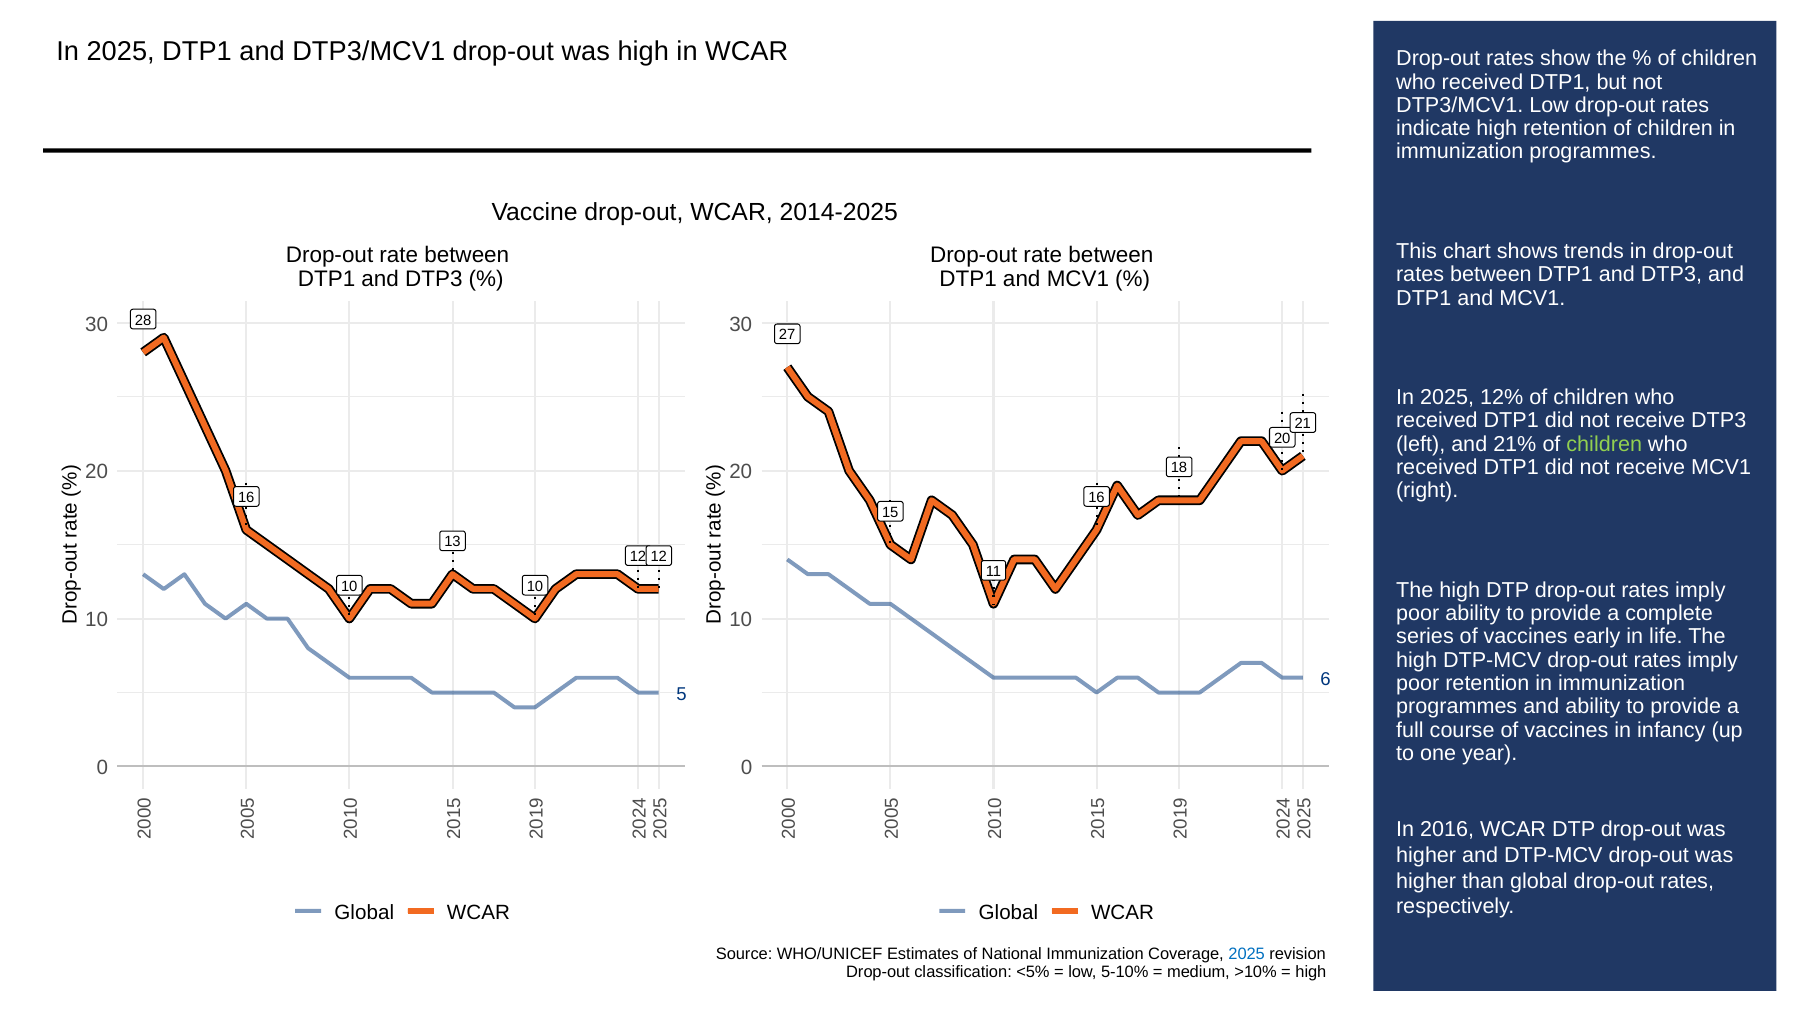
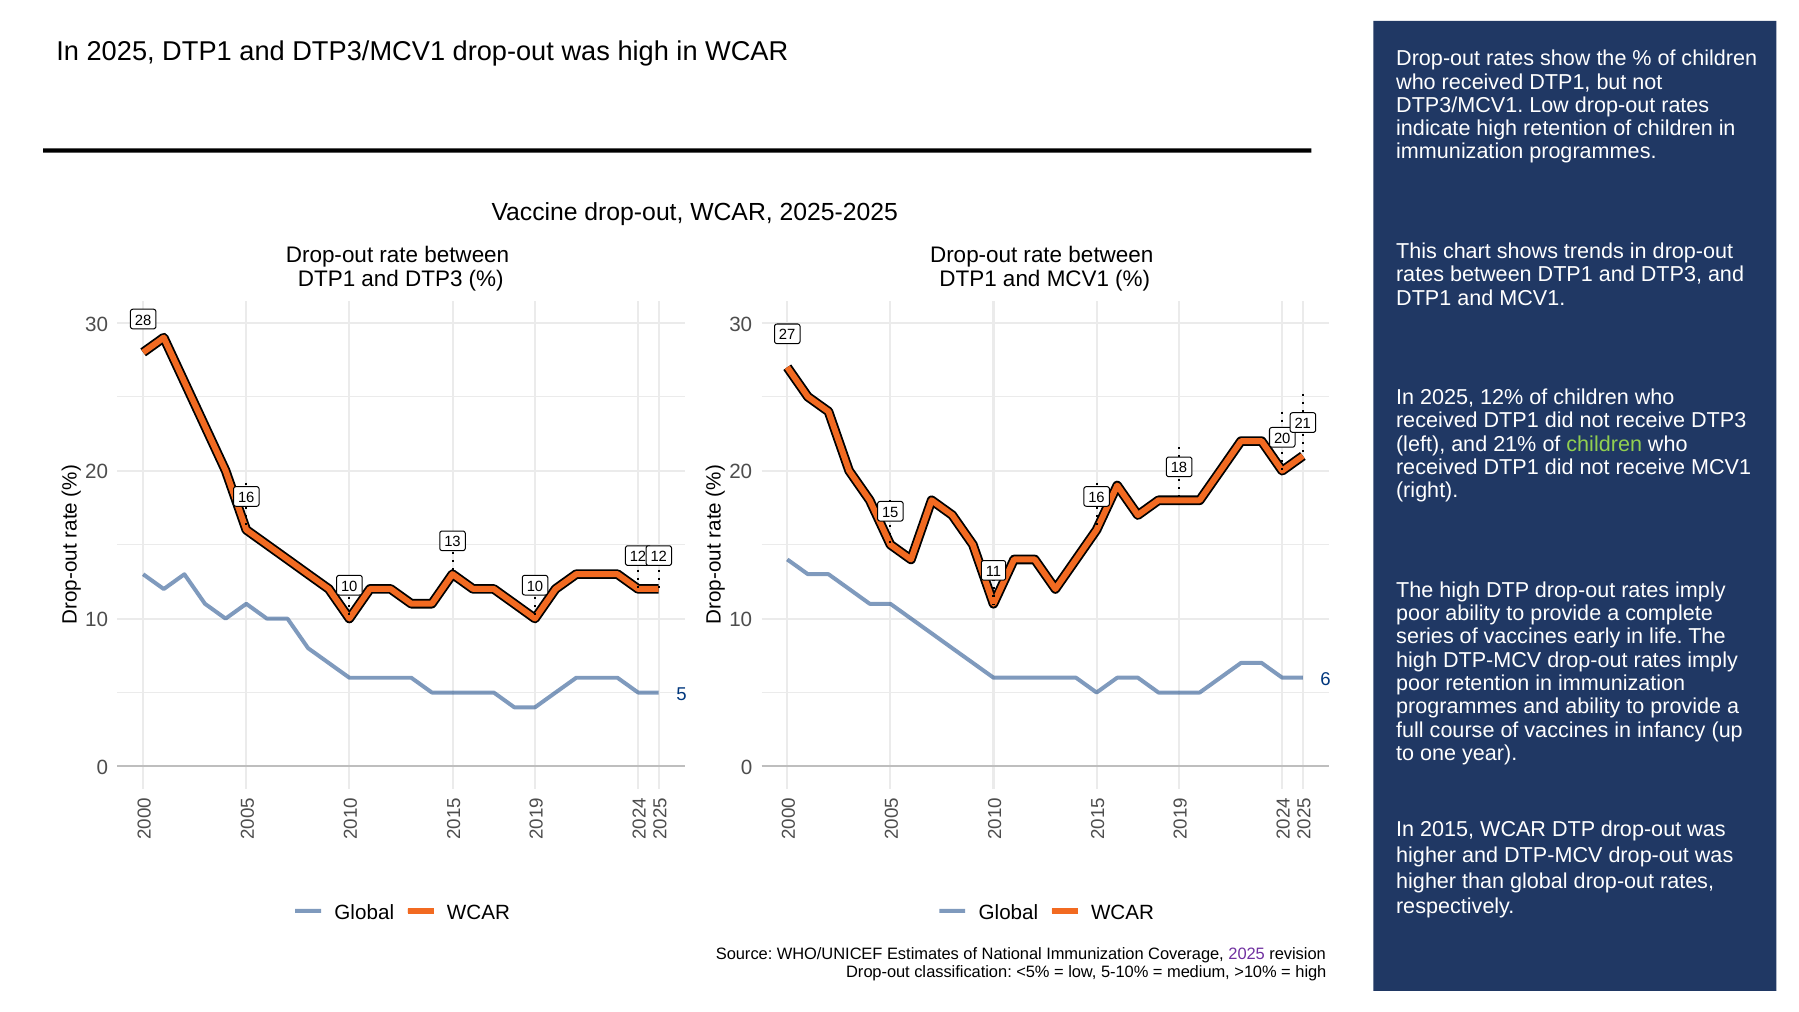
2014-2025: 2014-2025 -> 2025-2025
2016: 2016 -> 2015
2025 at (1247, 954) colour: blue -> purple
